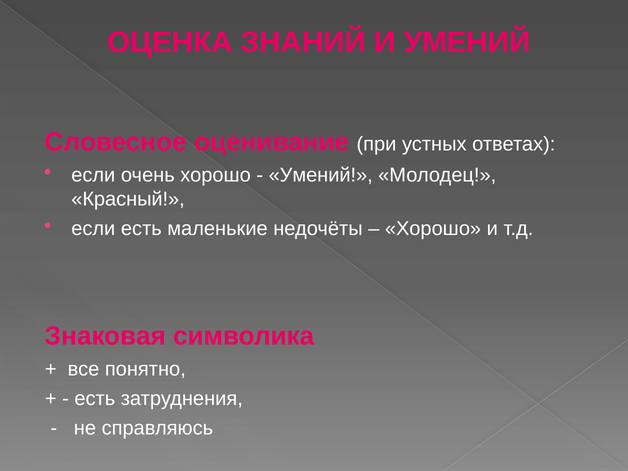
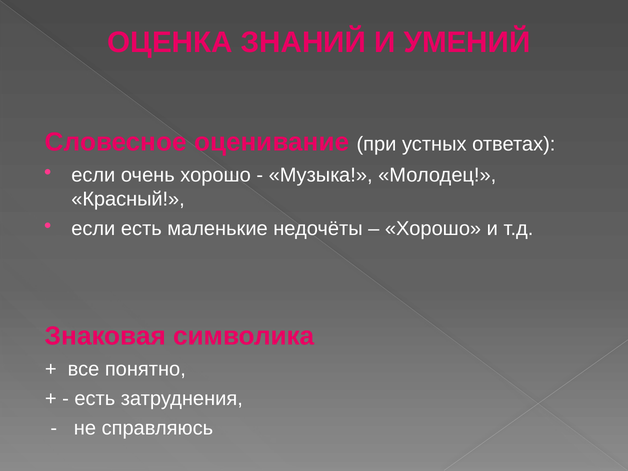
Умений at (321, 175): Умений -> Музыка
